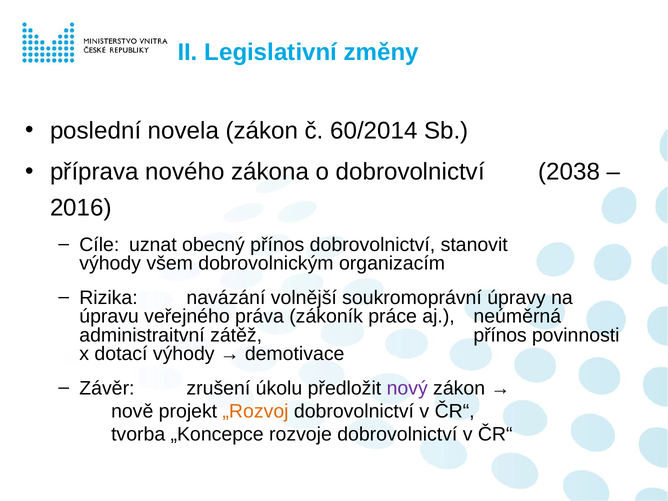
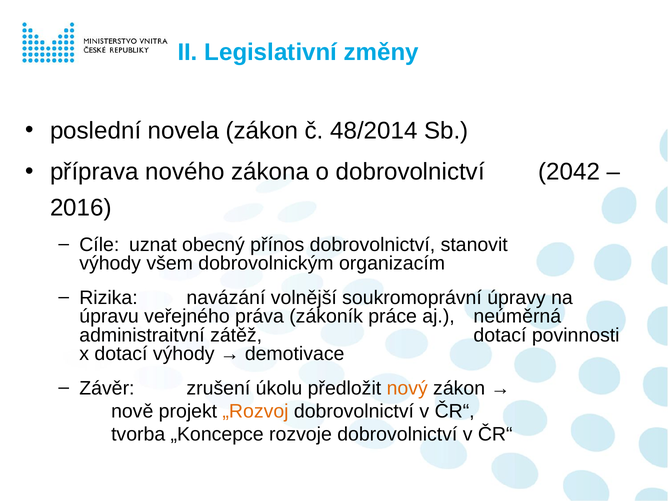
60/2014: 60/2014 -> 48/2014
2038: 2038 -> 2042
zátěž přínos: přínos -> dotací
nový colour: purple -> orange
